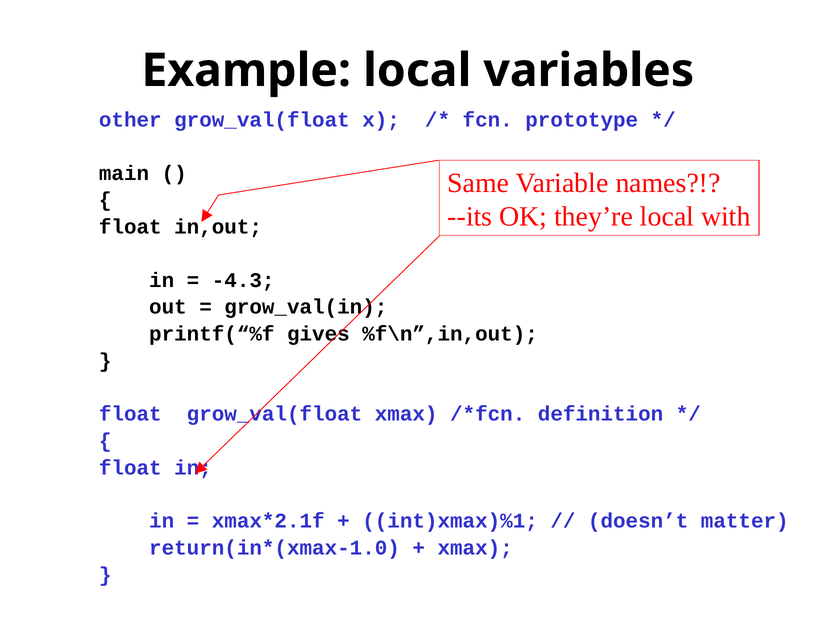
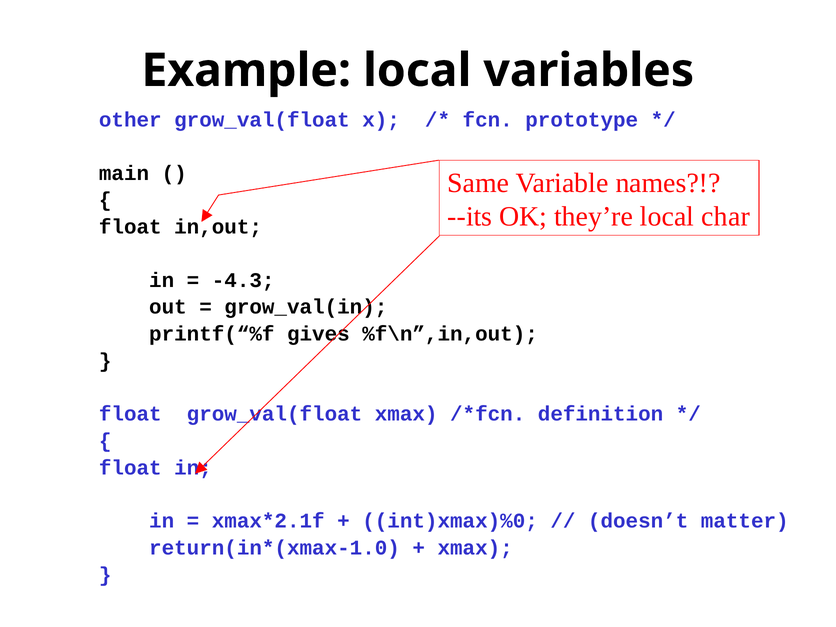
with: with -> char
int)xmax)%1: int)xmax)%1 -> int)xmax)%0
